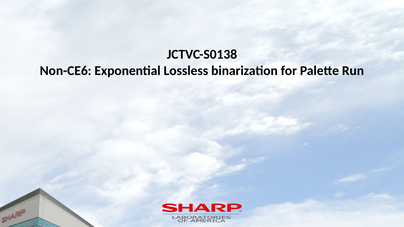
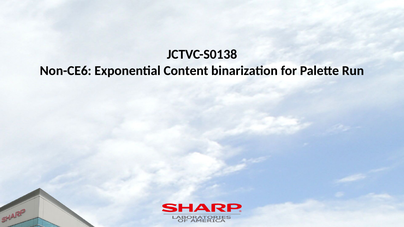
Lossless: Lossless -> Content
